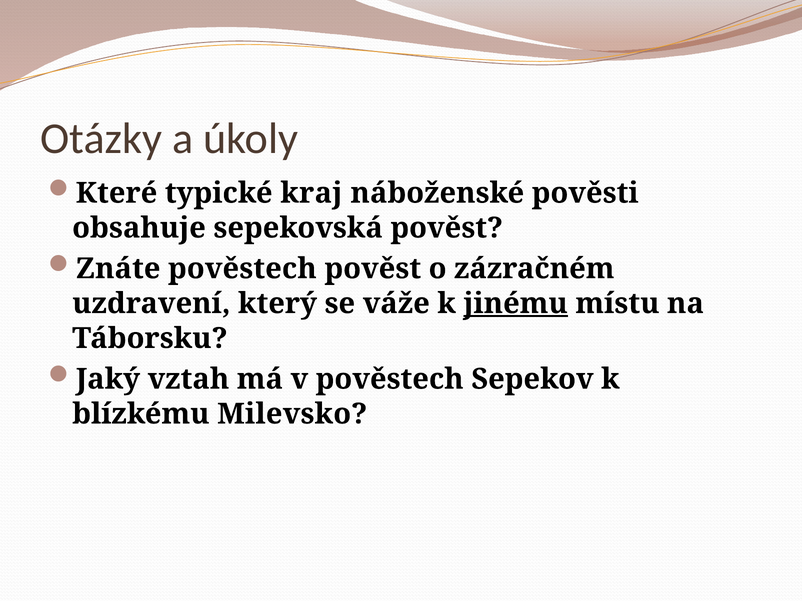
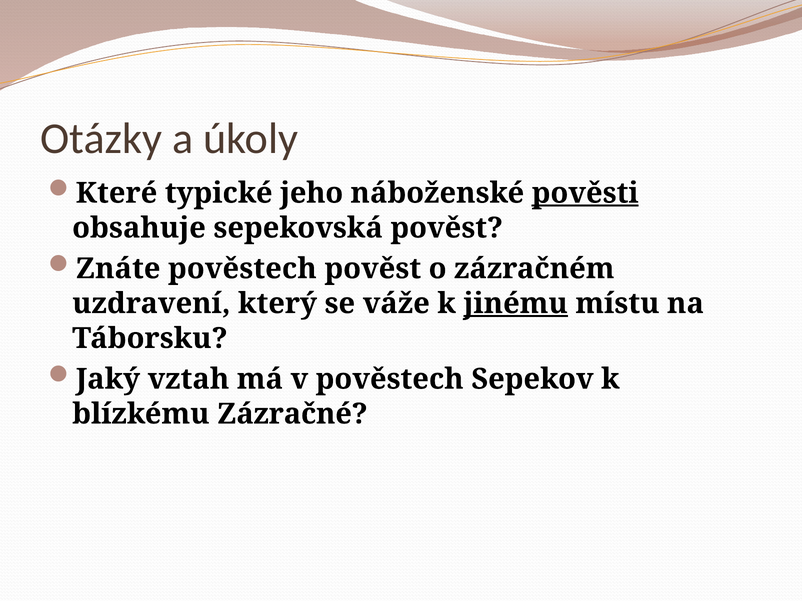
kraj: kraj -> jeho
pověsti underline: none -> present
Milevsko: Milevsko -> Zázračné
